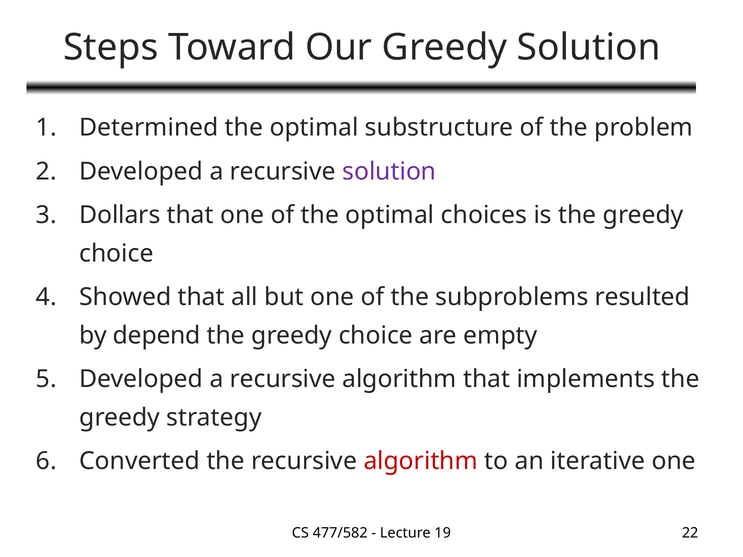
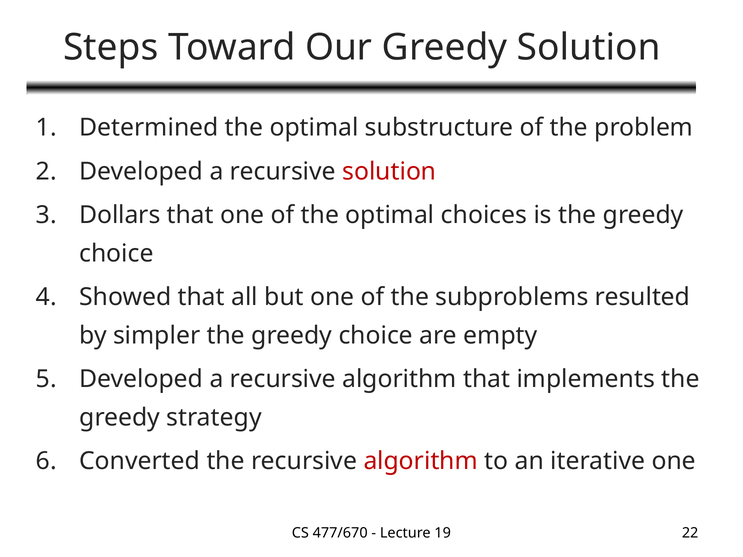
solution at (389, 171) colour: purple -> red
depend: depend -> simpler
477/582: 477/582 -> 477/670
